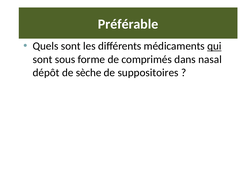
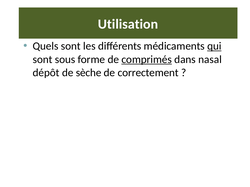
Préférable: Préférable -> Utilisation
comprimés underline: none -> present
suppositoires: suppositoires -> correctement
